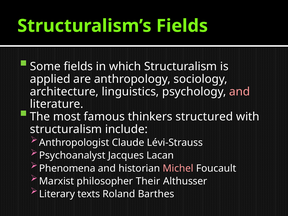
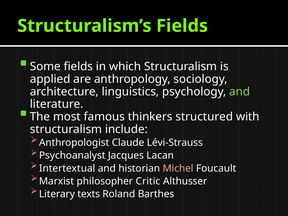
and at (240, 92) colour: pink -> light green
Phenomena: Phenomena -> Intertextual
Their: Their -> Critic
